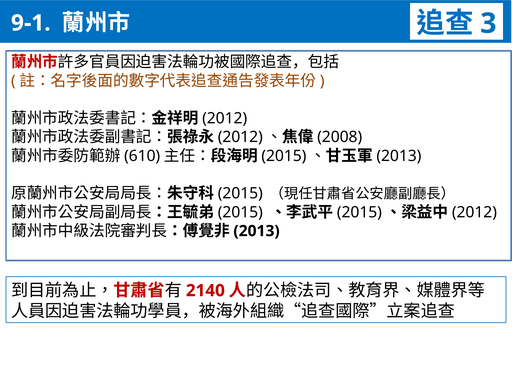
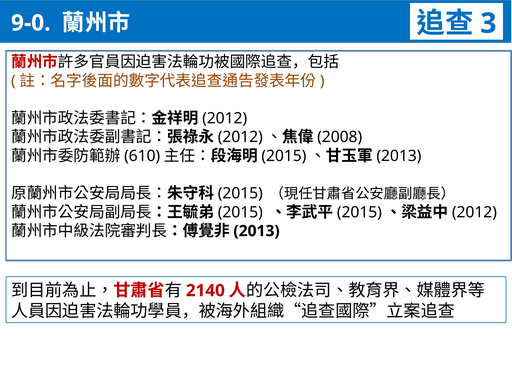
9-1: 9-1 -> 9-0
